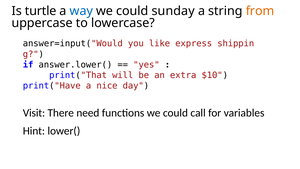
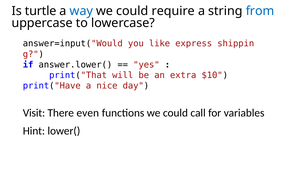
sunday: sunday -> require
from colour: orange -> blue
need: need -> even
